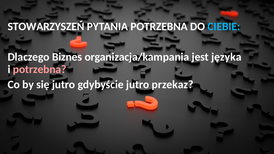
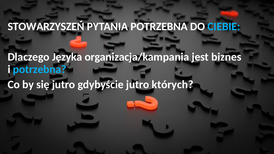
Biznes: Biznes -> Języka
języka: języka -> biznes
potrzebna at (40, 69) colour: pink -> light blue
przekaz: przekaz -> których
